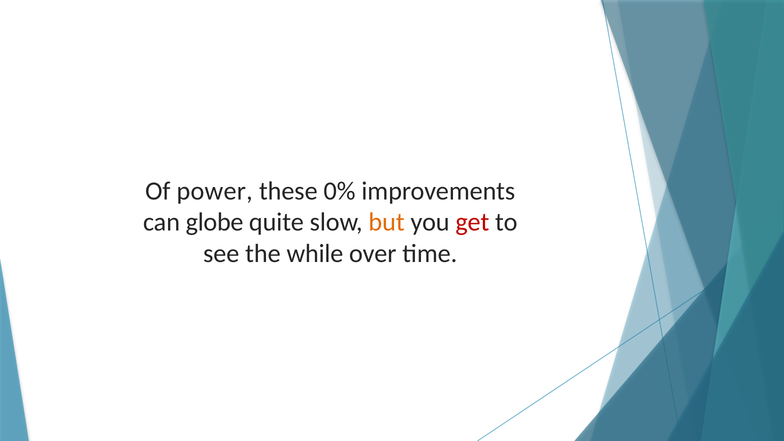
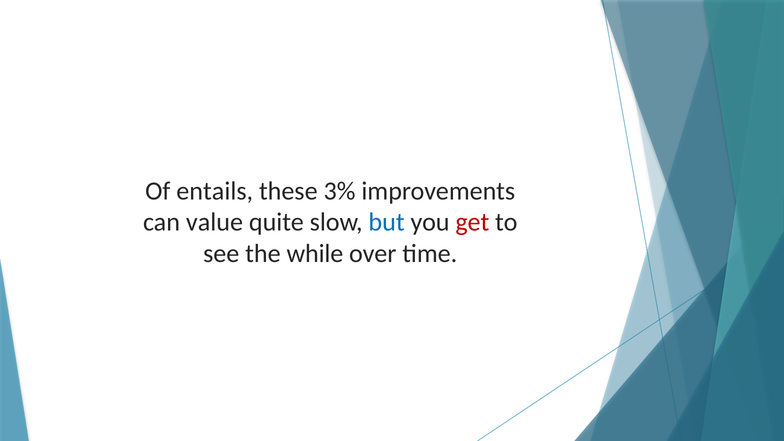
power: power -> entails
0%: 0% -> 3%
globe: globe -> value
but colour: orange -> blue
